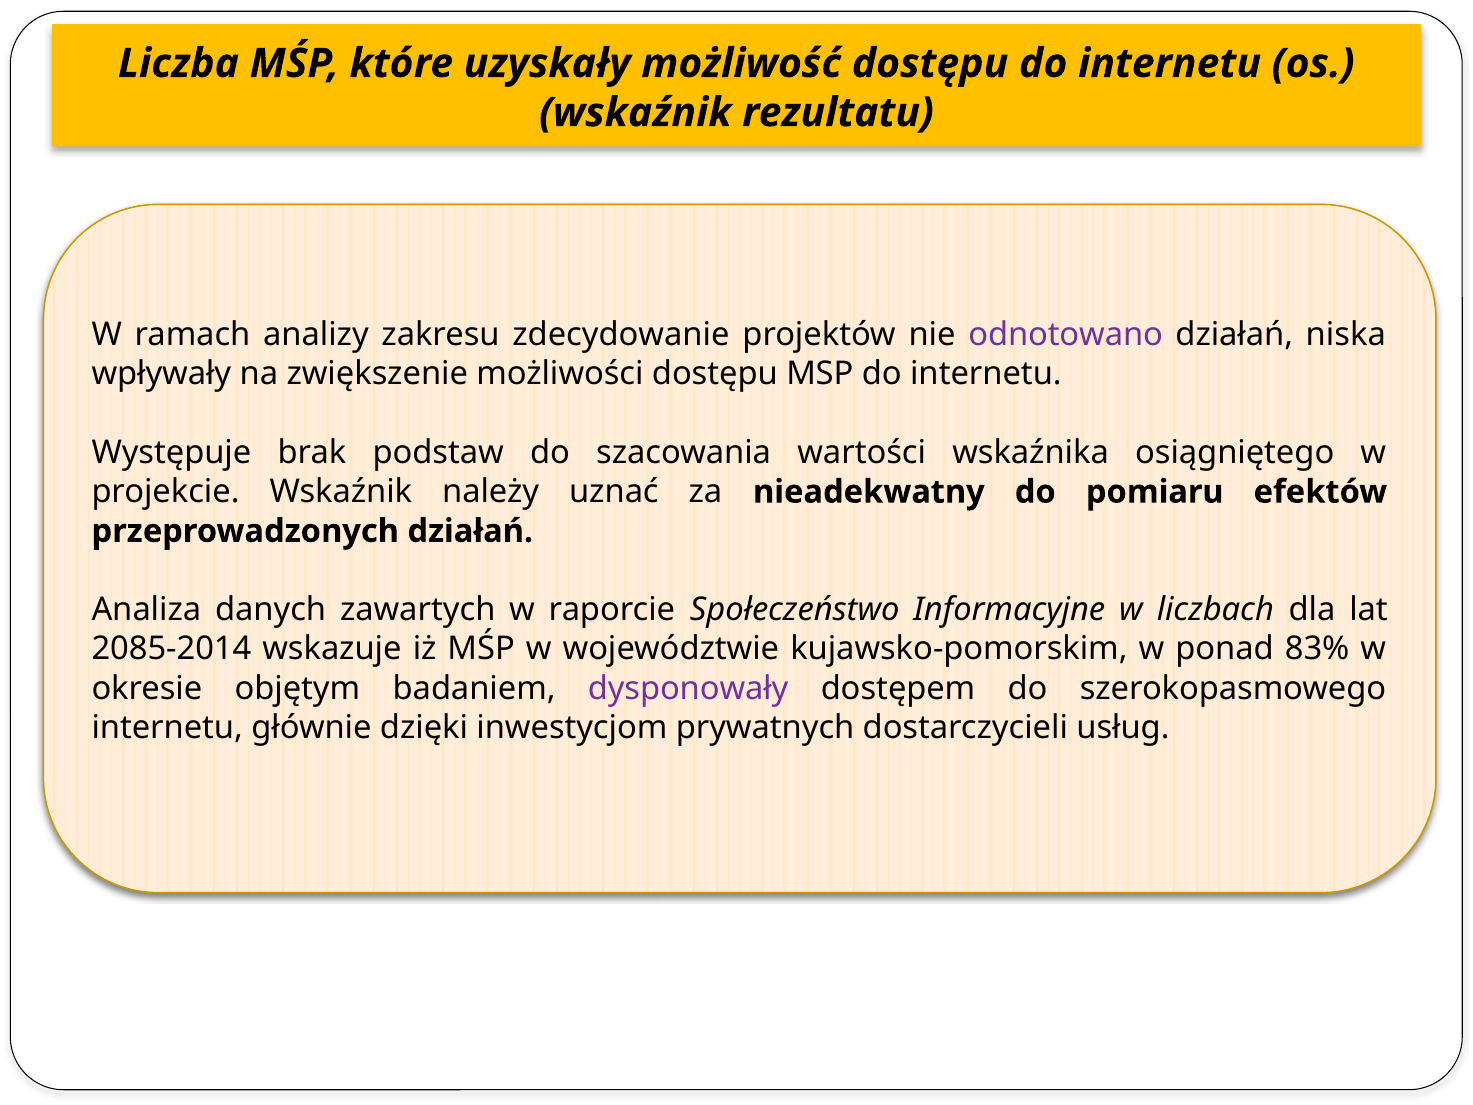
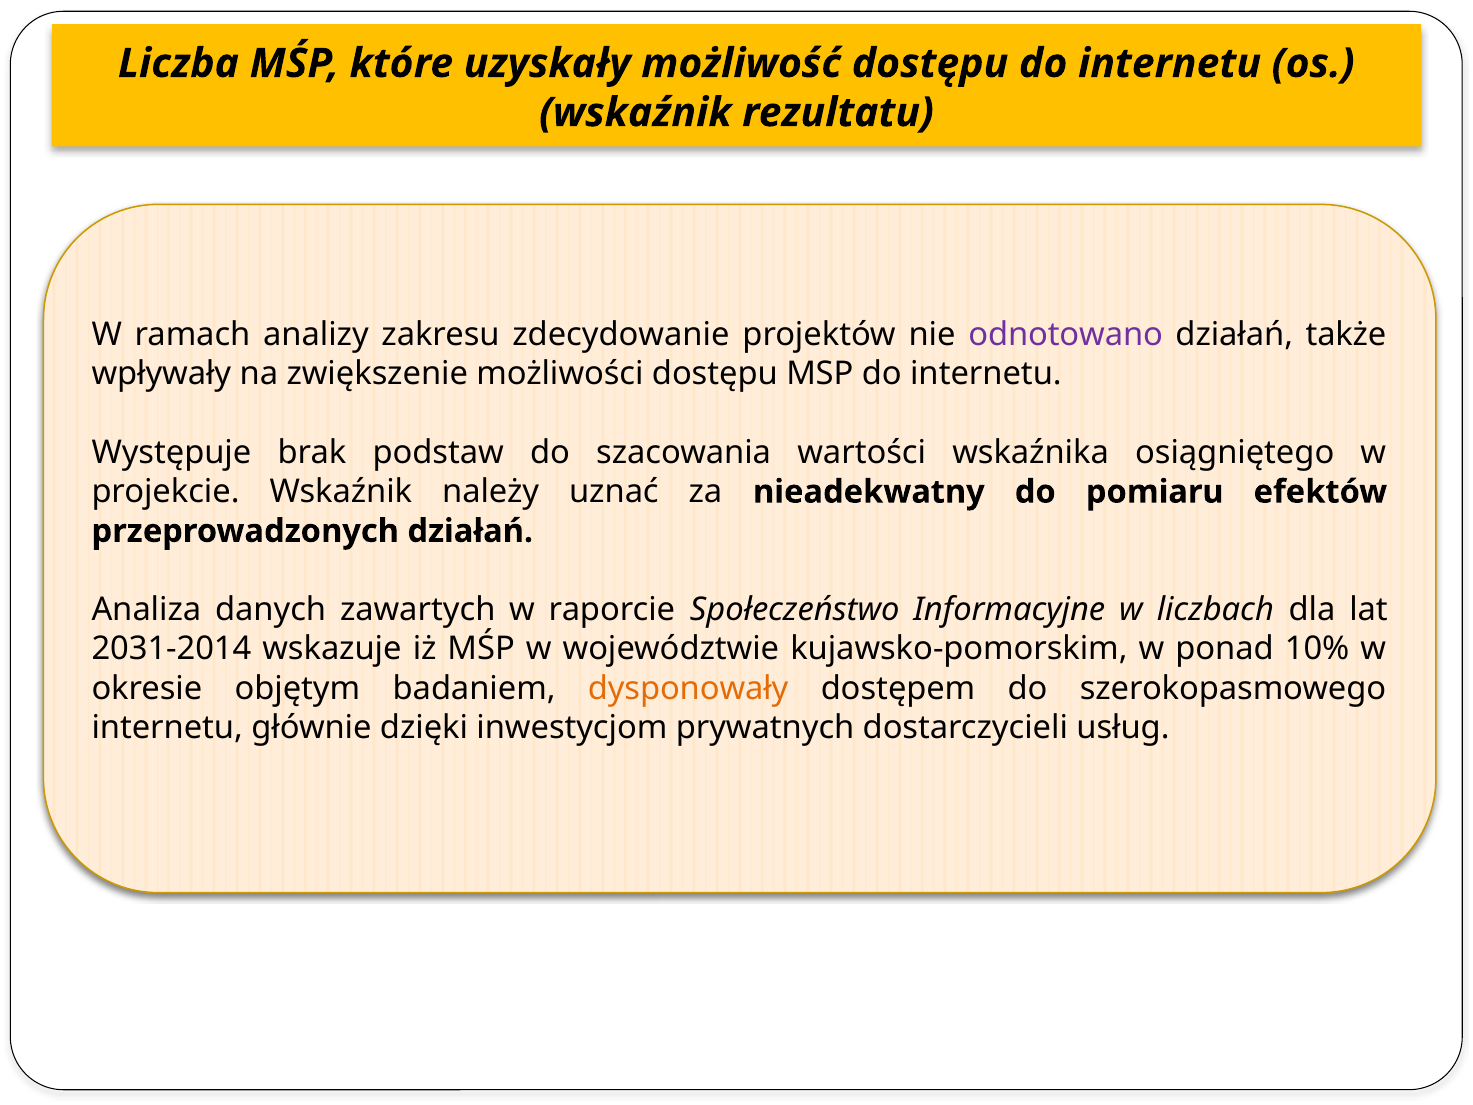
niska: niska -> także
2085-2014: 2085-2014 -> 2031-2014
83%: 83% -> 10%
dysponowały colour: purple -> orange
